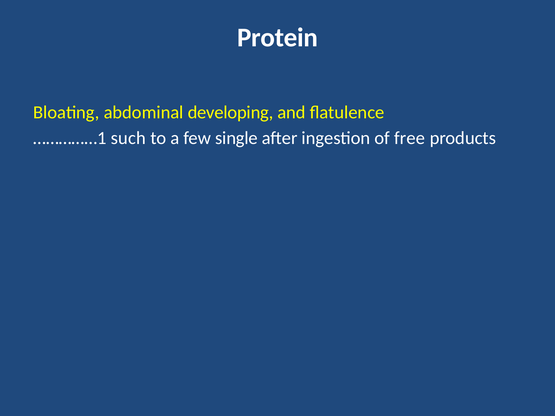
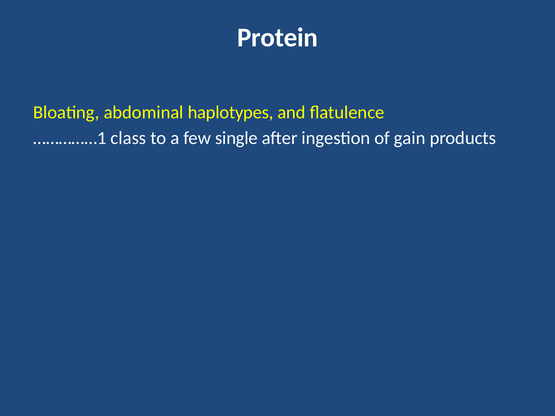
developing: developing -> haplotypes
such: such -> class
free: free -> gain
